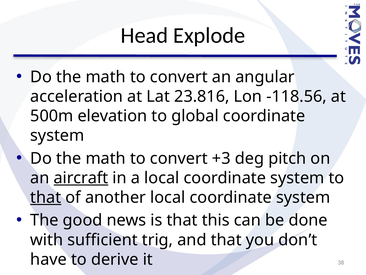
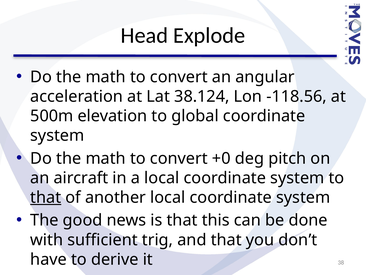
23.816: 23.816 -> 38.124
+3: +3 -> +0
aircraft underline: present -> none
